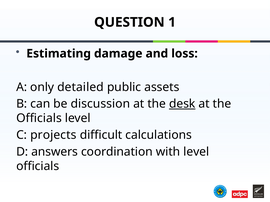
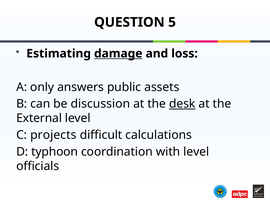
1: 1 -> 5
damage underline: none -> present
detailed: detailed -> answers
Officials at (39, 118): Officials -> External
answers: answers -> typhoon
